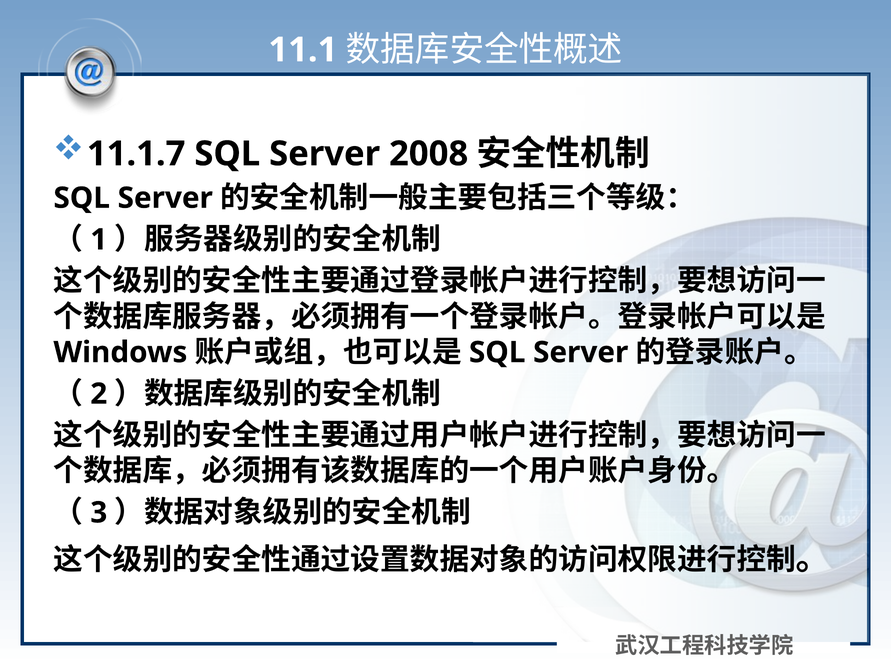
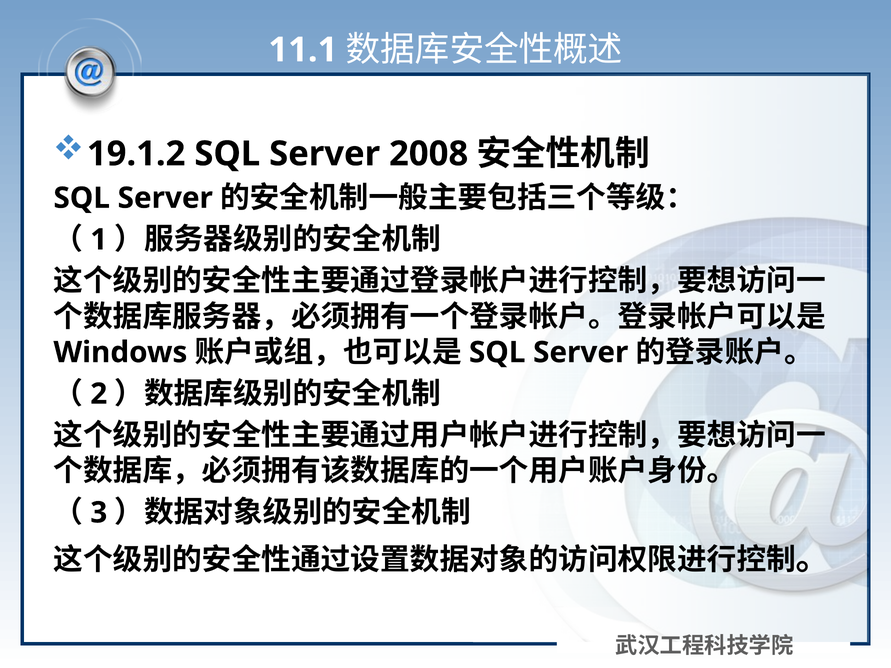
11.1.7: 11.1.7 -> 19.1.2
